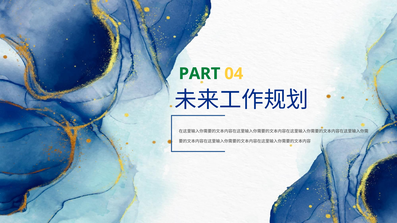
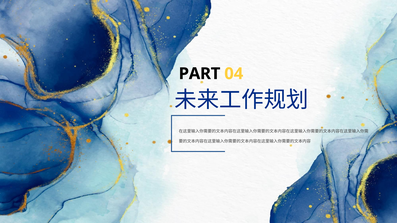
PART colour: green -> black
